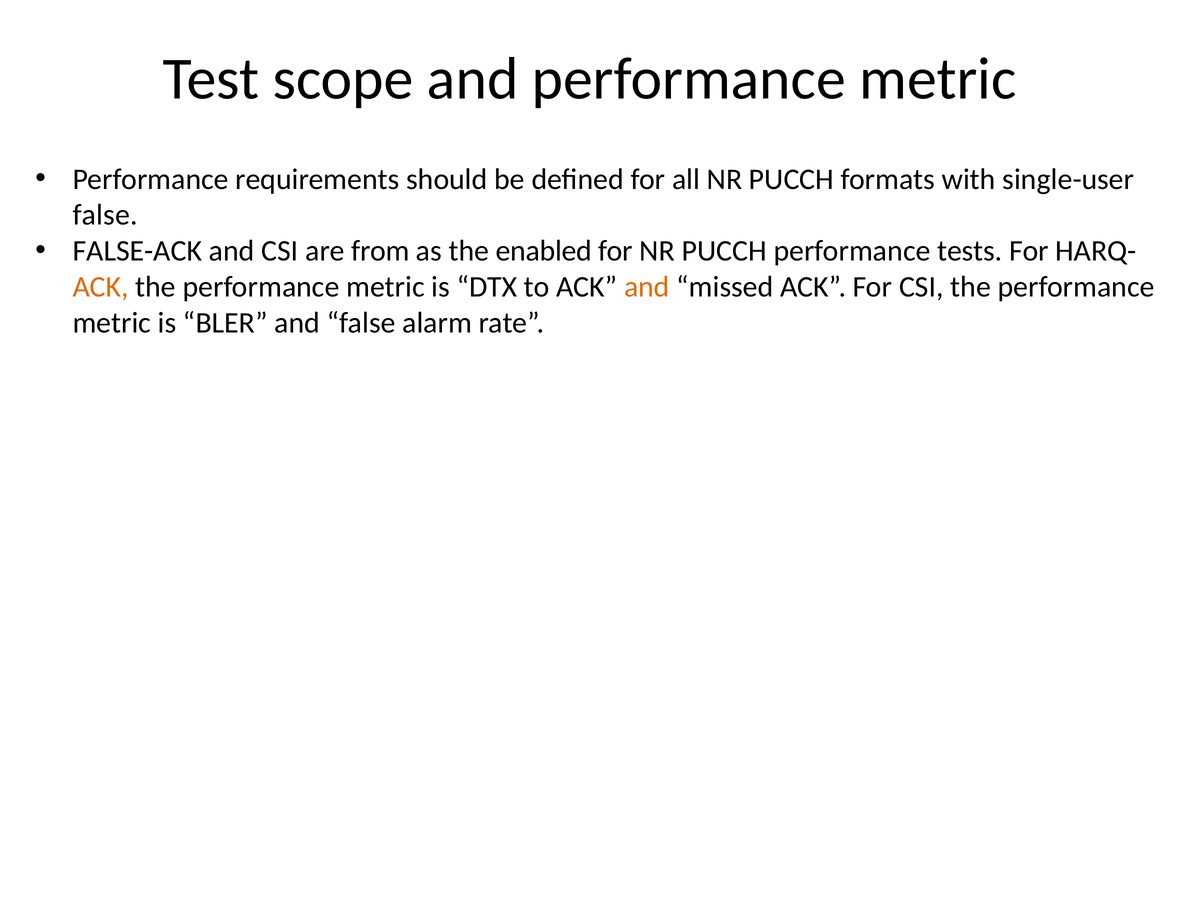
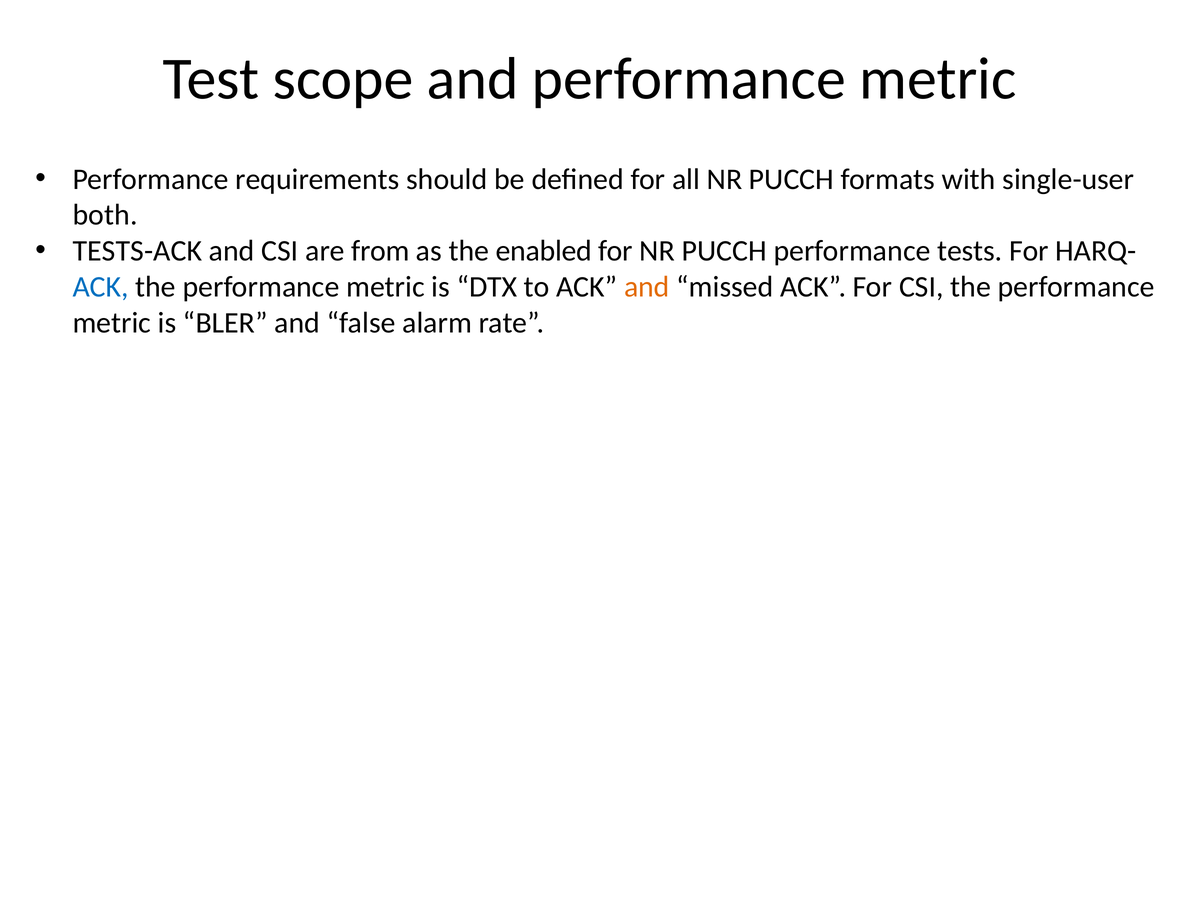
false at (105, 215): false -> both
FALSE-ACK: FALSE-ACK -> TESTS-ACK
ACK at (101, 287) colour: orange -> blue
